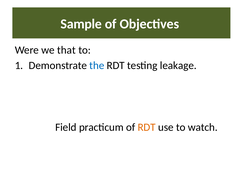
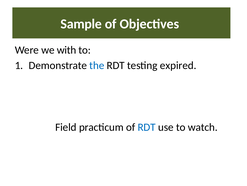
that: that -> with
leakage: leakage -> expired
RDT at (147, 127) colour: orange -> blue
